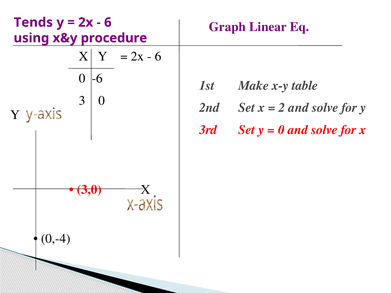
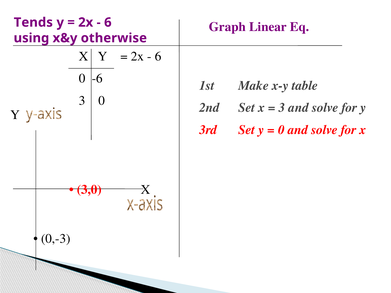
procedure: procedure -> otherwise
2 at (282, 108): 2 -> 3
0,-4: 0,-4 -> 0,-3
